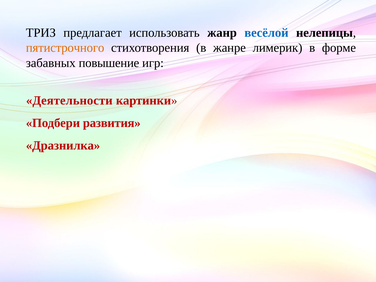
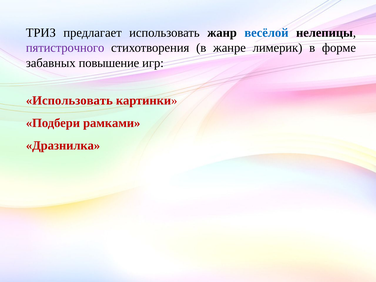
пятистрочного colour: orange -> purple
Деятельности at (69, 100): Деятельности -> Использовать
развития: развития -> рамками
